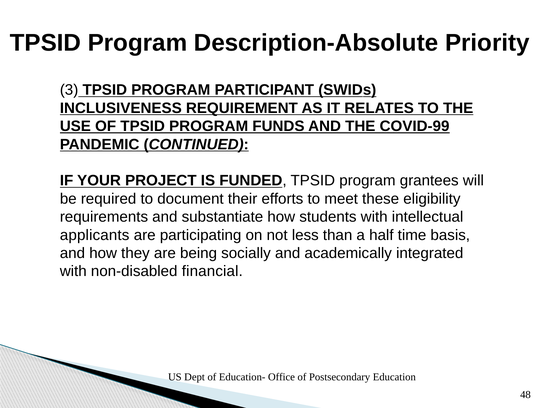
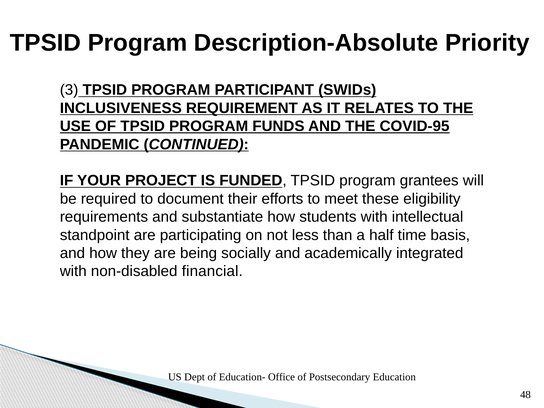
COVID-99: COVID-99 -> COVID-95
applicants: applicants -> standpoint
